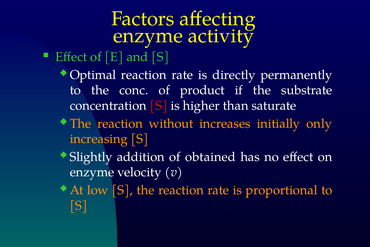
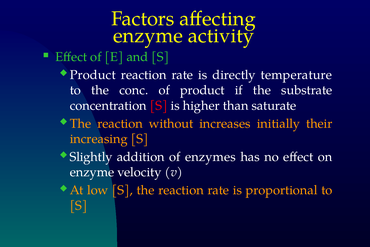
Optimal at (93, 75): Optimal -> Product
permanently: permanently -> temperature
only: only -> their
obtained: obtained -> enzymes
